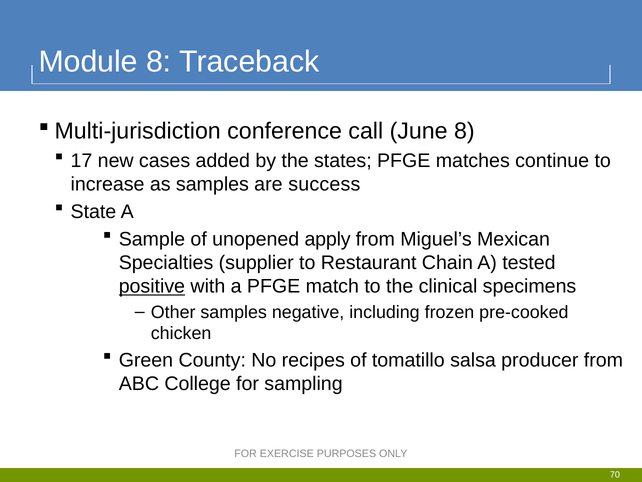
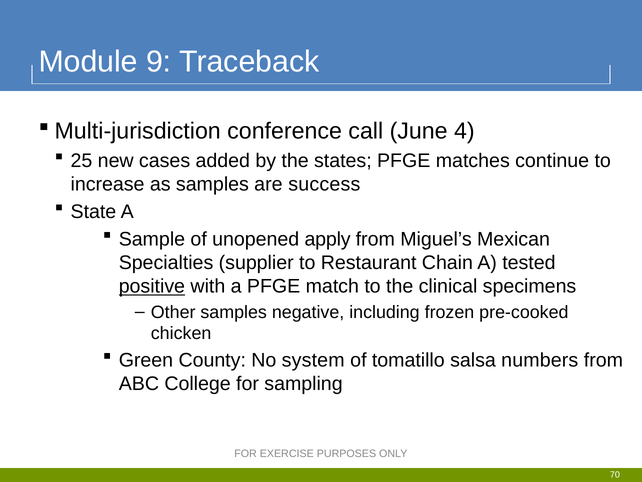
Module 8: 8 -> 9
June 8: 8 -> 4
17: 17 -> 25
recipes: recipes -> system
producer: producer -> numbers
